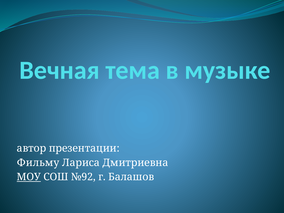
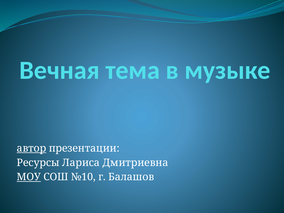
автор underline: none -> present
Фильму: Фильму -> Ресурсы
№92: №92 -> №10
